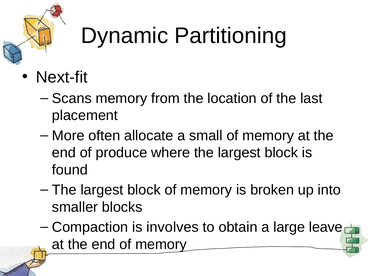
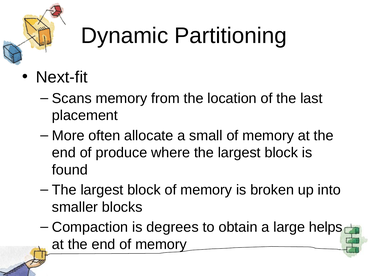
involves: involves -> degrees
leave: leave -> helps
